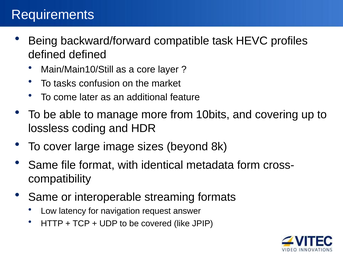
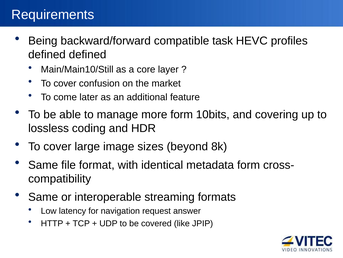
tasks at (65, 83): tasks -> cover
more from: from -> form
